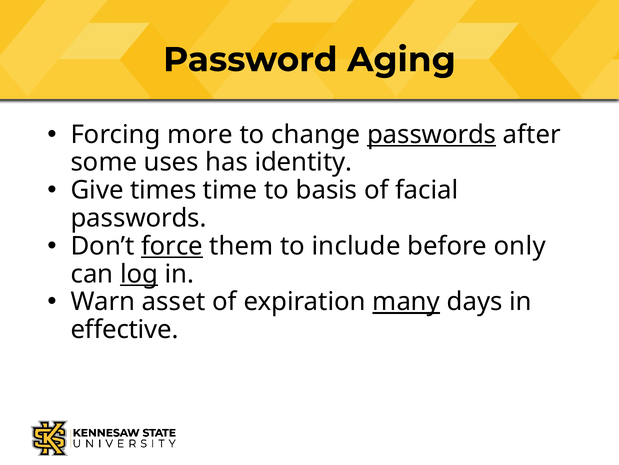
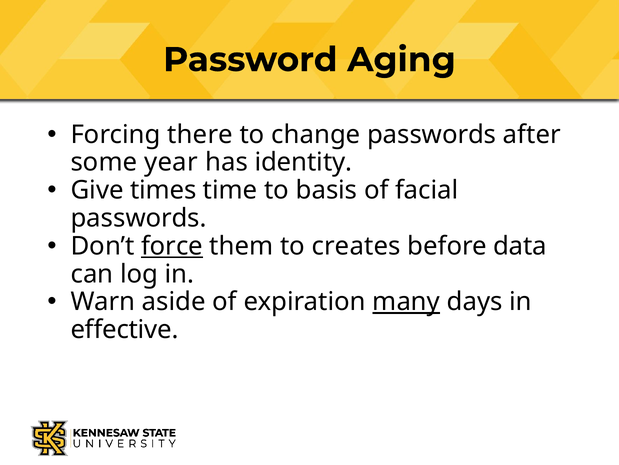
more: more -> there
passwords at (432, 134) underline: present -> none
uses: uses -> year
include: include -> creates
only: only -> data
log underline: present -> none
asset: asset -> aside
